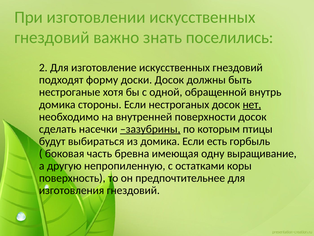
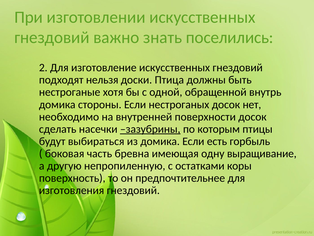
форму: форму -> нельзя
доски Досок: Досок -> Птица
нет underline: present -> none
